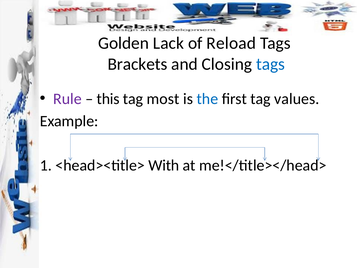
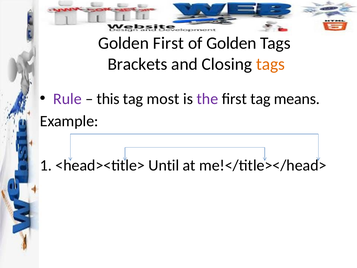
Golden Lack: Lack -> First
of Reload: Reload -> Golden
tags at (271, 64) colour: blue -> orange
the colour: blue -> purple
values: values -> means
With: With -> Until
